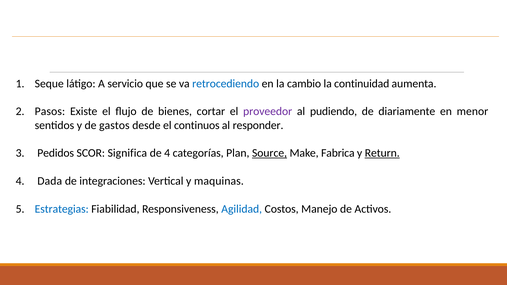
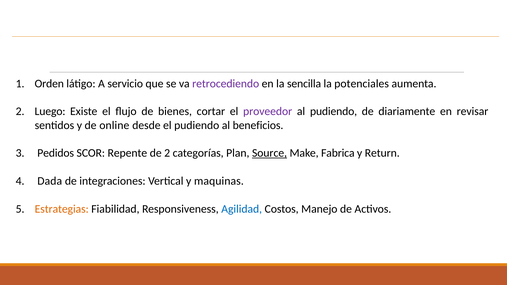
Seque: Seque -> Orden
retrocediendo colour: blue -> purple
cambio: cambio -> sencilla
continuidad: continuidad -> potenciales
Pasos: Pasos -> Luego
menor: menor -> revisar
gastos: gastos -> online
el continuos: continuos -> pudiendo
responder: responder -> beneficios
Significa: Significa -> Repente
de 4: 4 -> 2
Return underline: present -> none
Estrategias colour: blue -> orange
